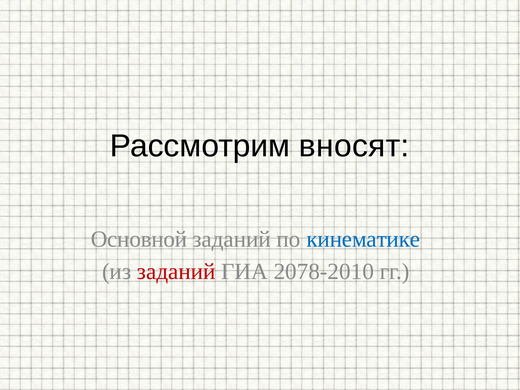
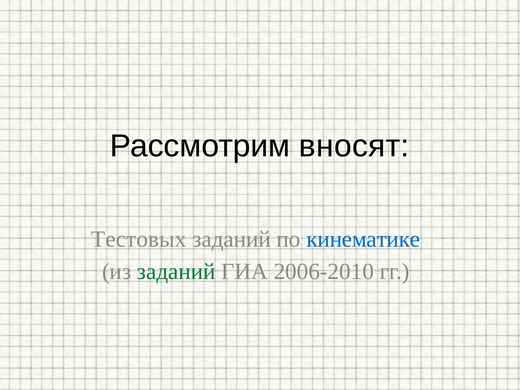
Основной: Основной -> Тестовых
заданий at (176, 271) colour: red -> green
2078-2010: 2078-2010 -> 2006-2010
